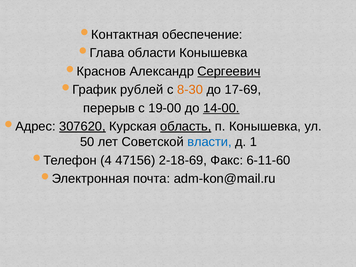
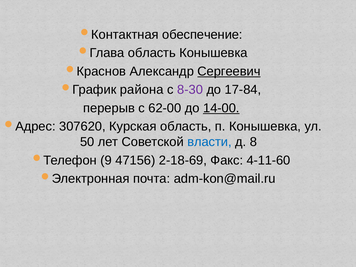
области at (152, 53): области -> область
рублей: рублей -> района
8-30 colour: orange -> purple
17-69: 17-69 -> 17-84
19-00: 19-00 -> 62-00
307620 underline: present -> none
область at (186, 126) underline: present -> none
1: 1 -> 8
4: 4 -> 9
6-11-60: 6-11-60 -> 4-11-60
